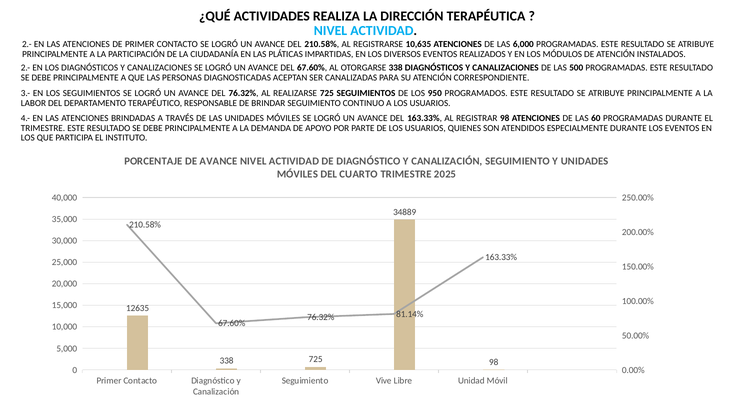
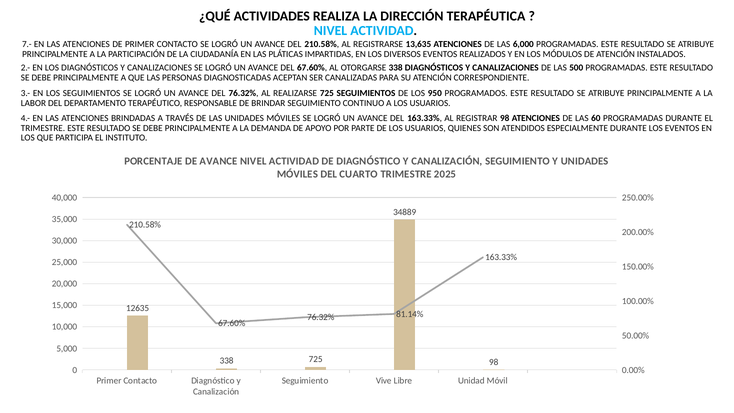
2.- at (27, 44): 2.- -> 7.-
10,635: 10,635 -> 13,635
